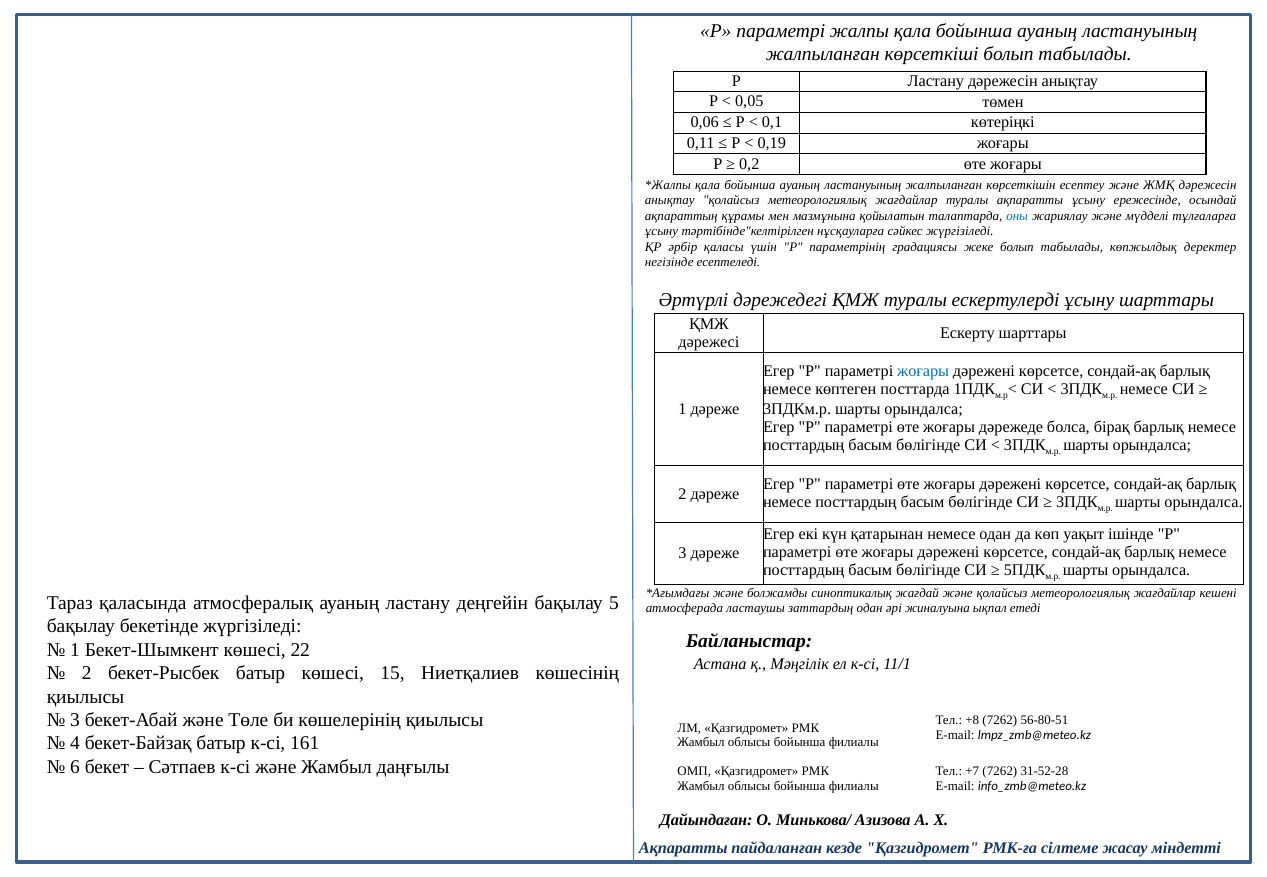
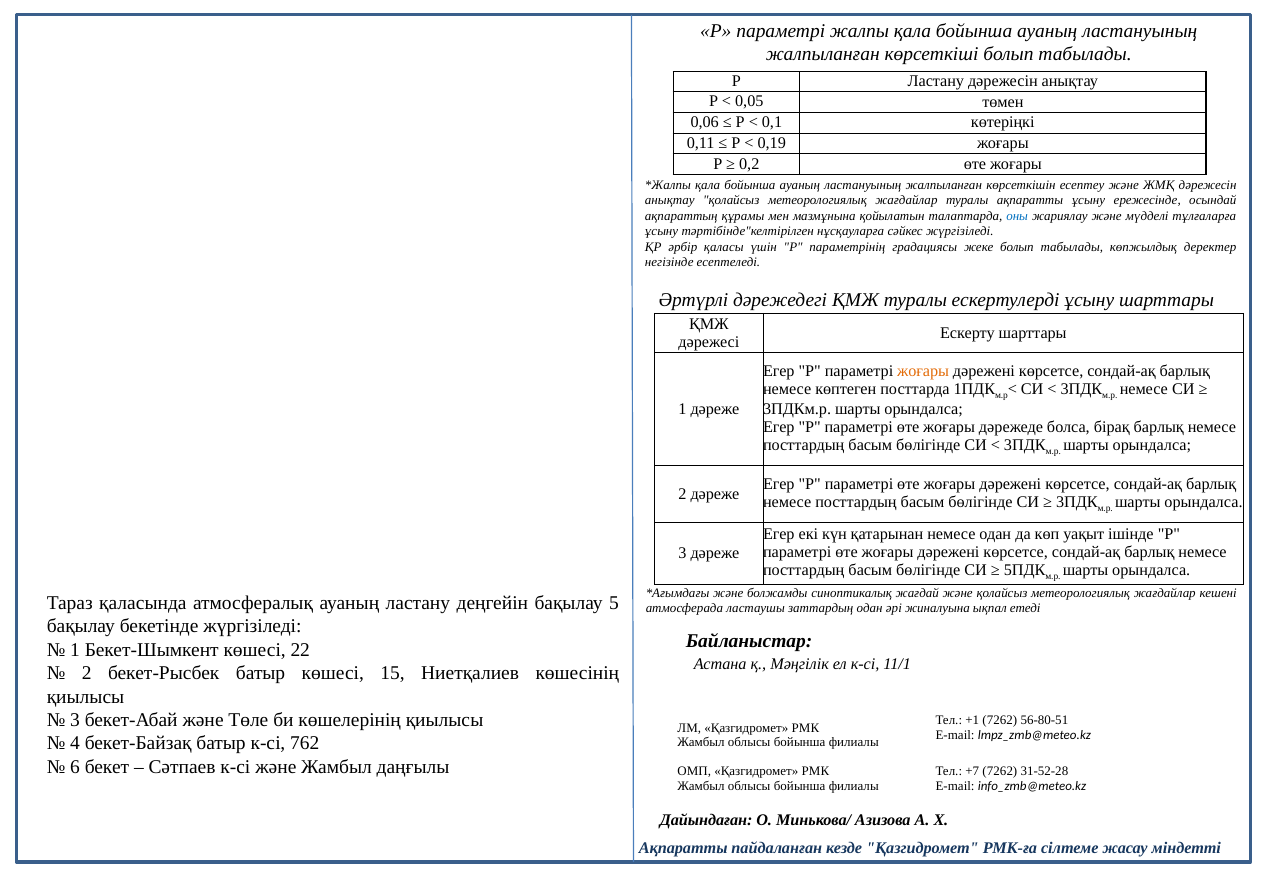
жоғары at (923, 371) colour: blue -> orange
+8: +8 -> +1
161: 161 -> 762
